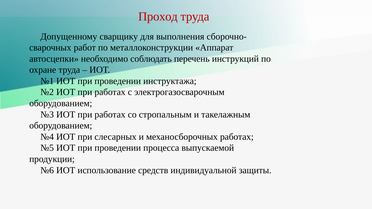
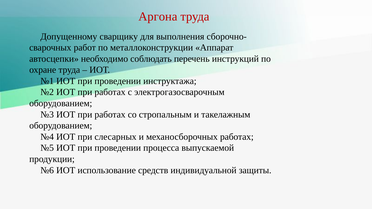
Проход: Проход -> Аргона
